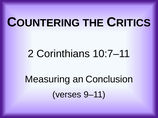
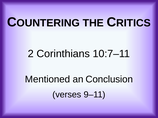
Measuring: Measuring -> Mentioned
